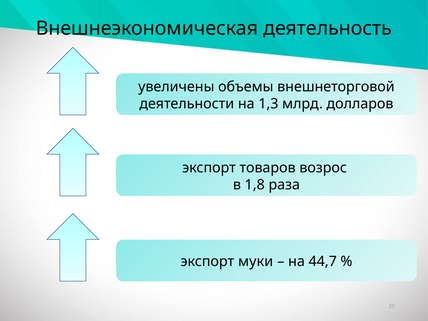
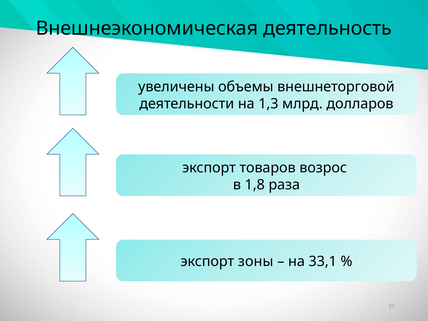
муки: муки -> зоны
44,7: 44,7 -> 33,1
